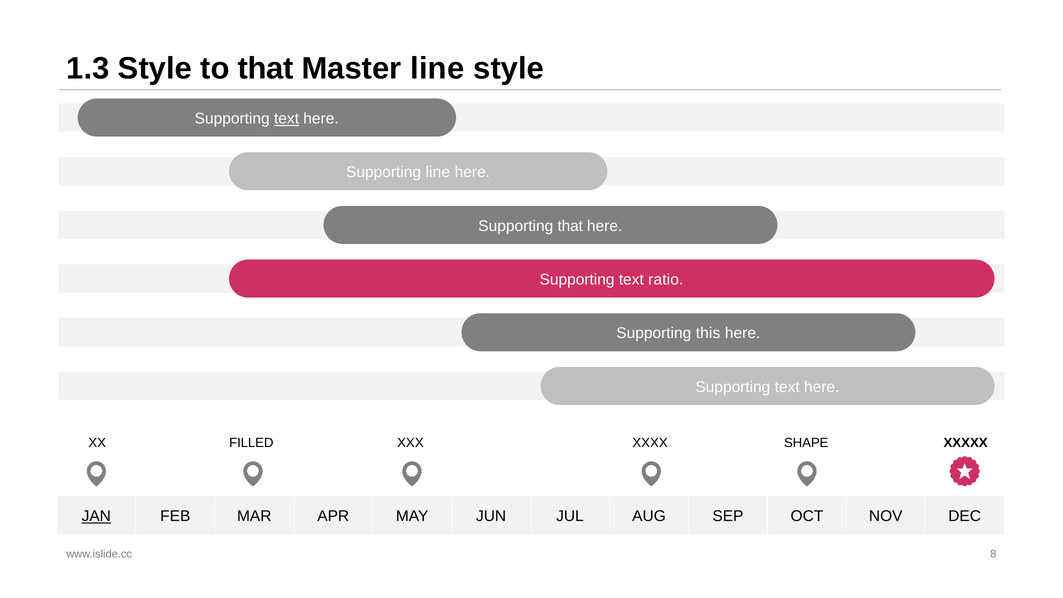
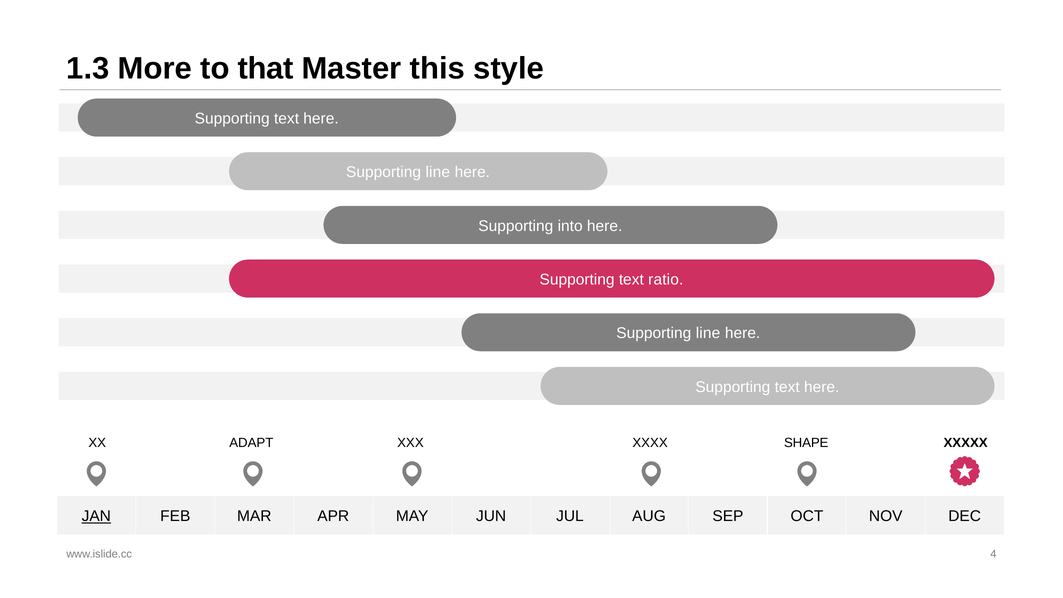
1.3 Style: Style -> More
Master line: line -> this
text at (287, 119) underline: present -> none
Supporting that: that -> into
this at (708, 333): this -> line
FILLED: FILLED -> ADAPT
8: 8 -> 4
